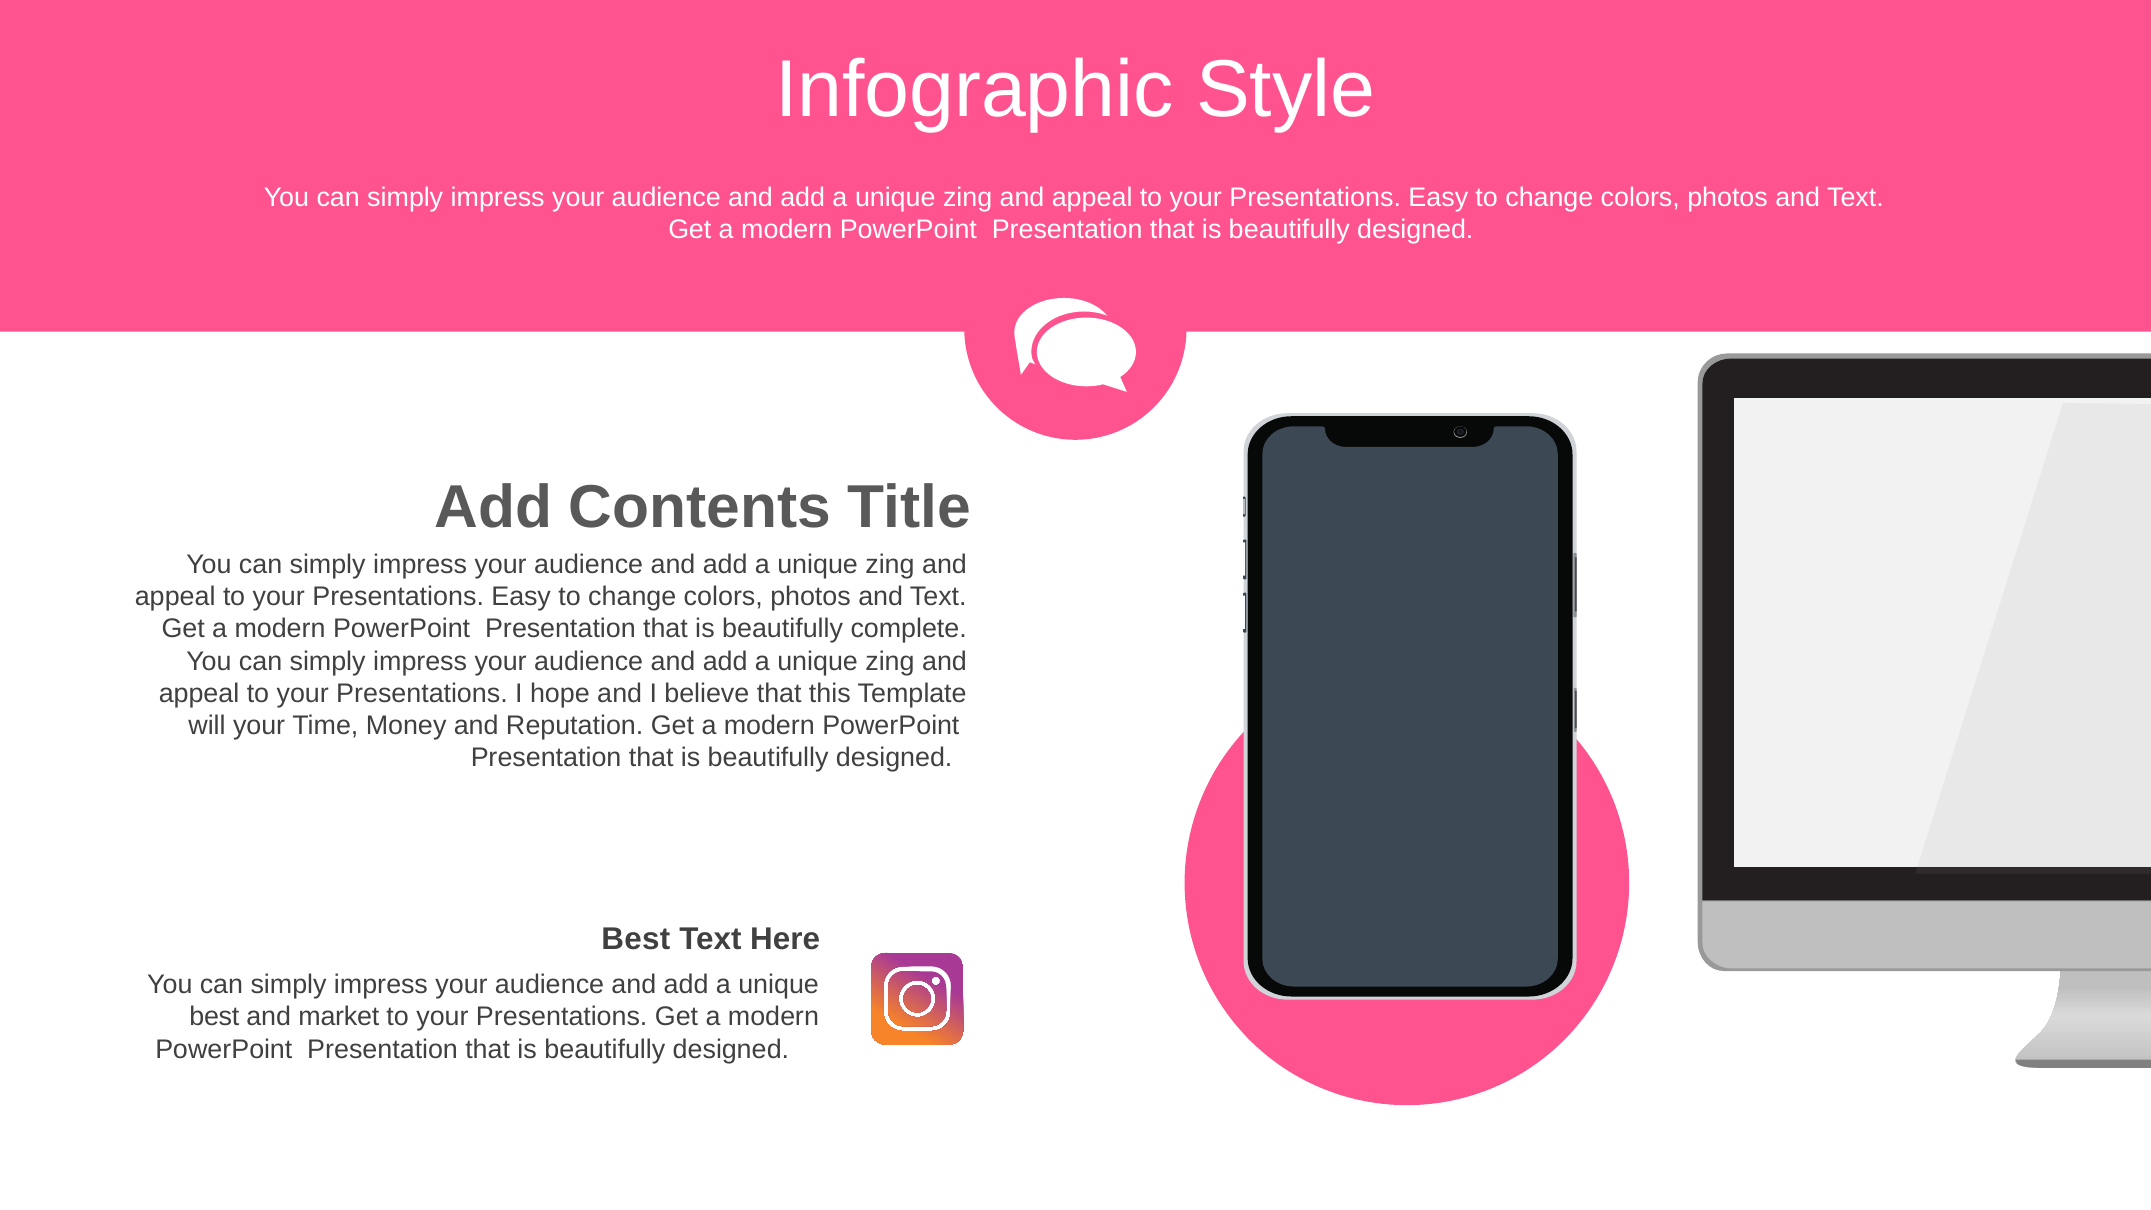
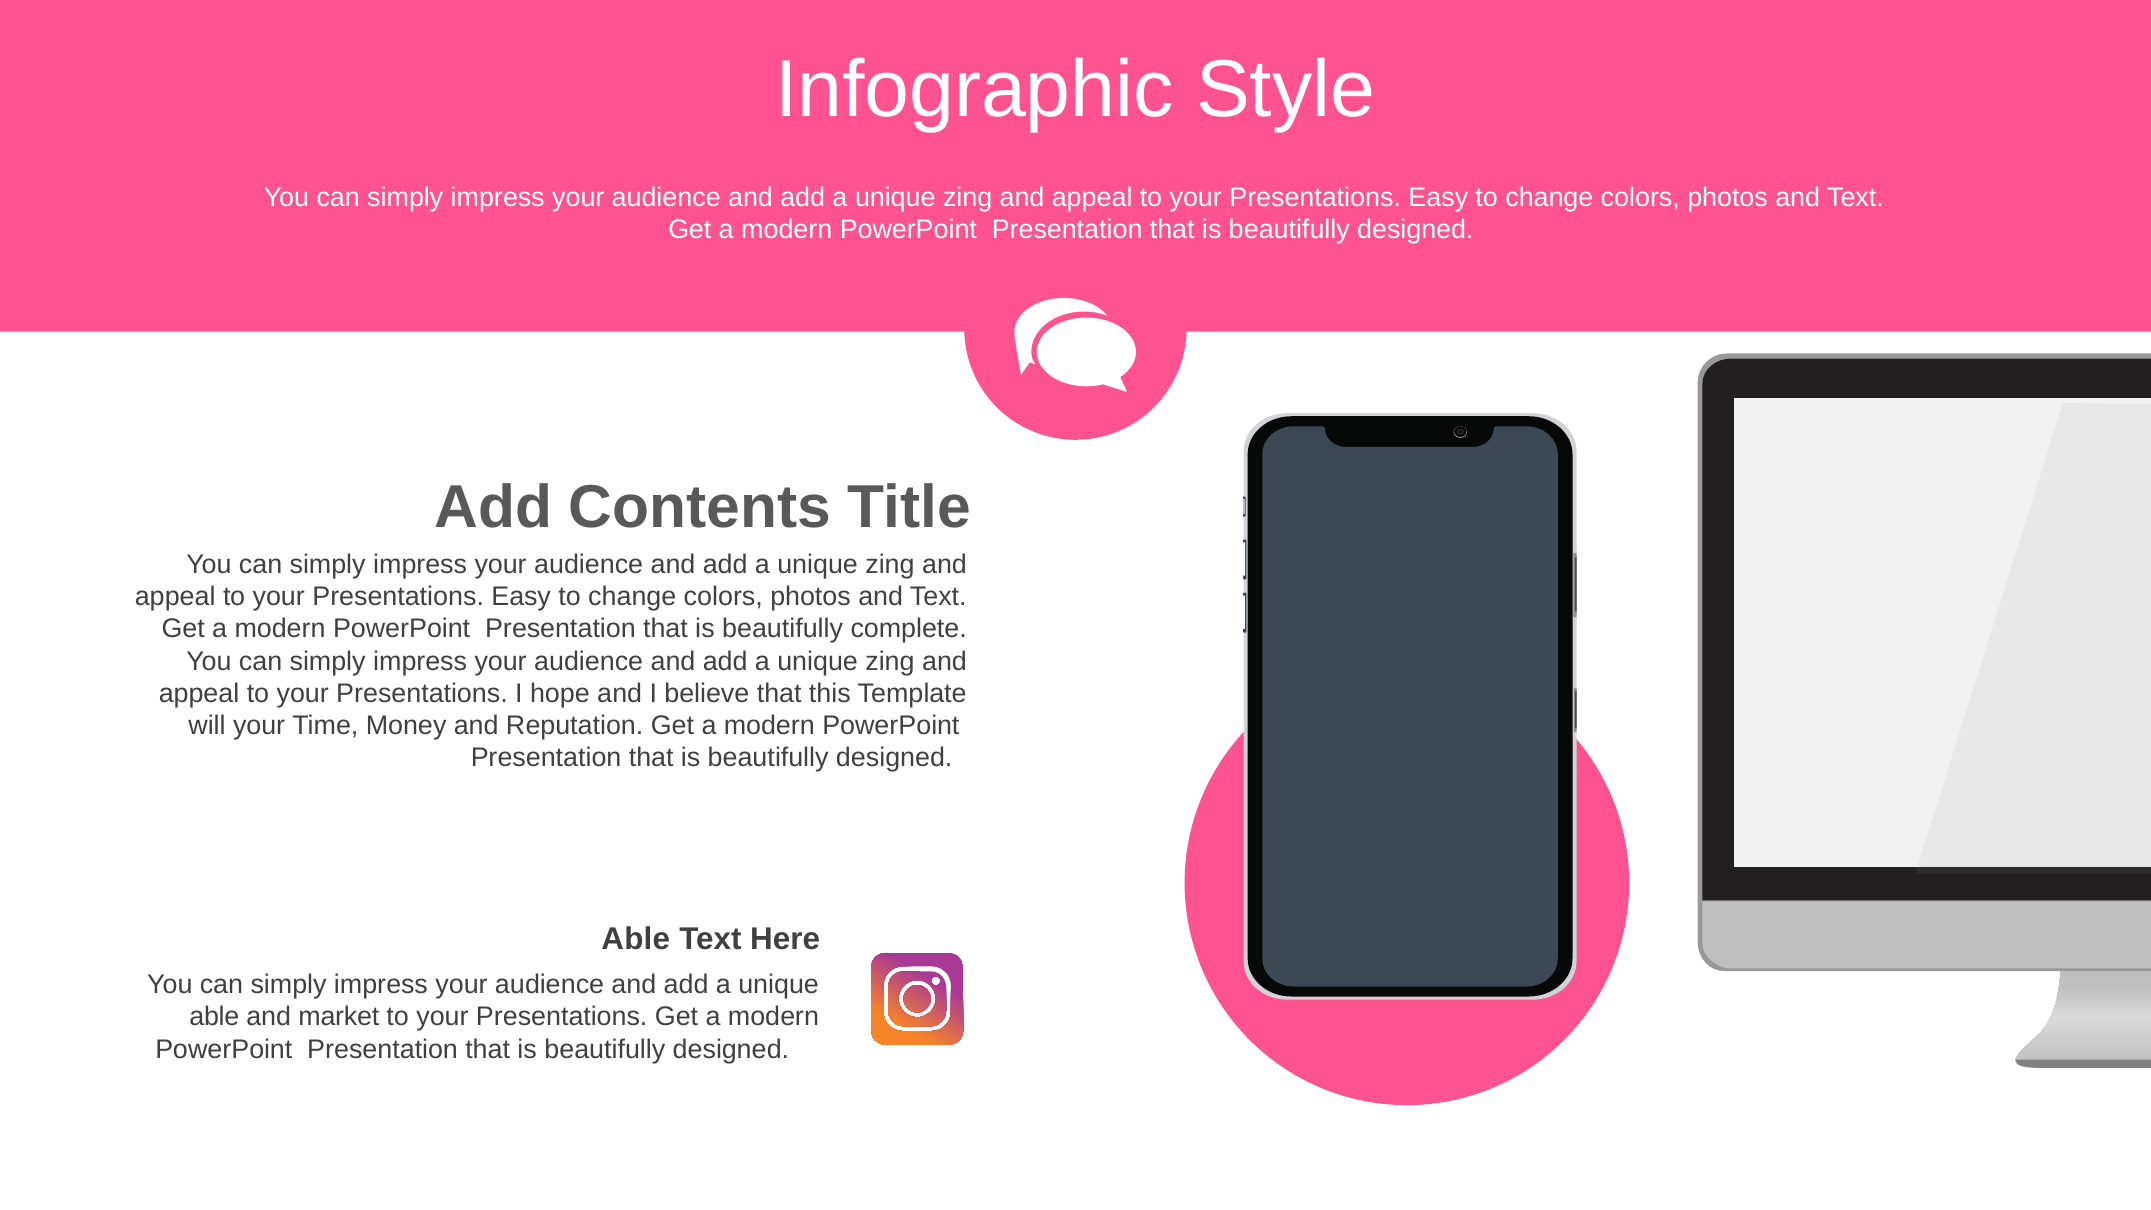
Best at (636, 939): Best -> Able
best at (214, 1017): best -> able
